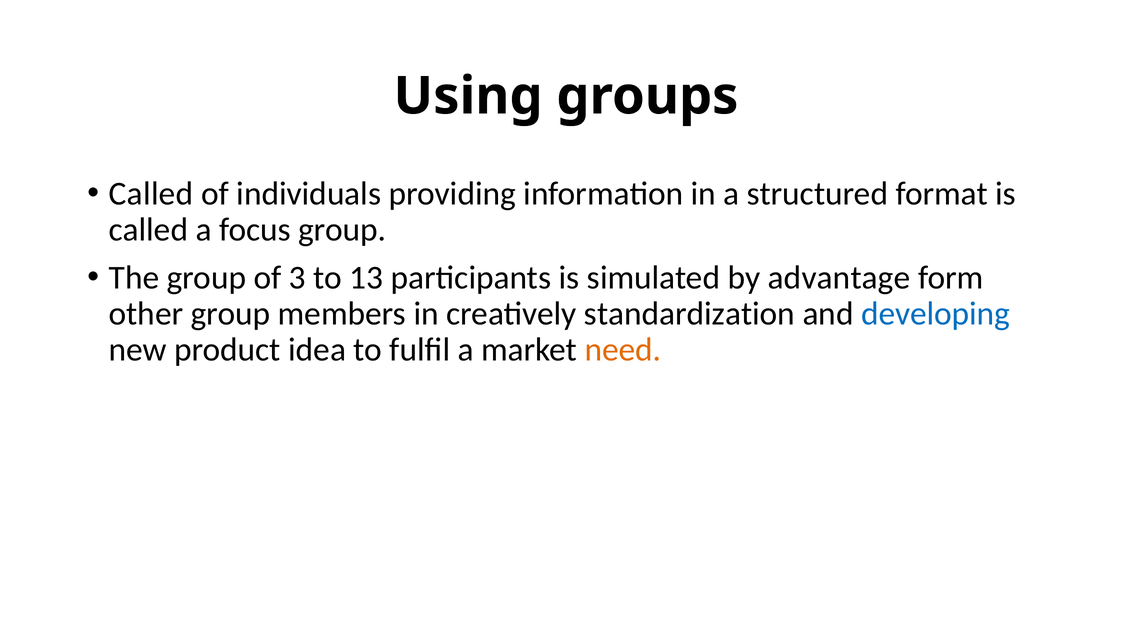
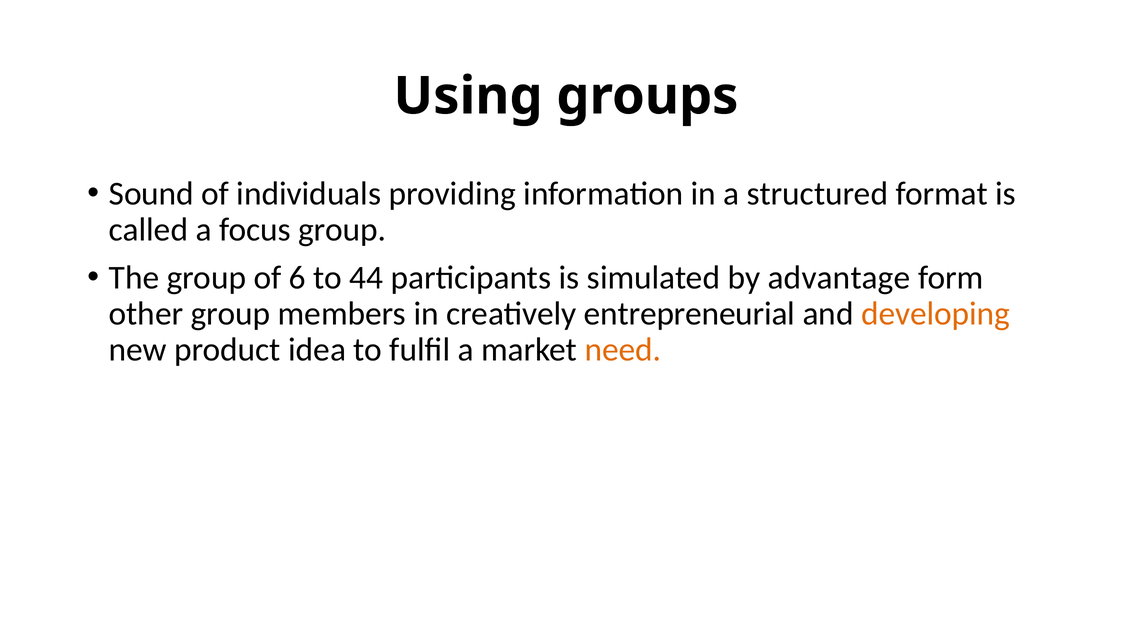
Called at (151, 194): Called -> Sound
3: 3 -> 6
13: 13 -> 44
standardization: standardization -> entrepreneurial
developing colour: blue -> orange
